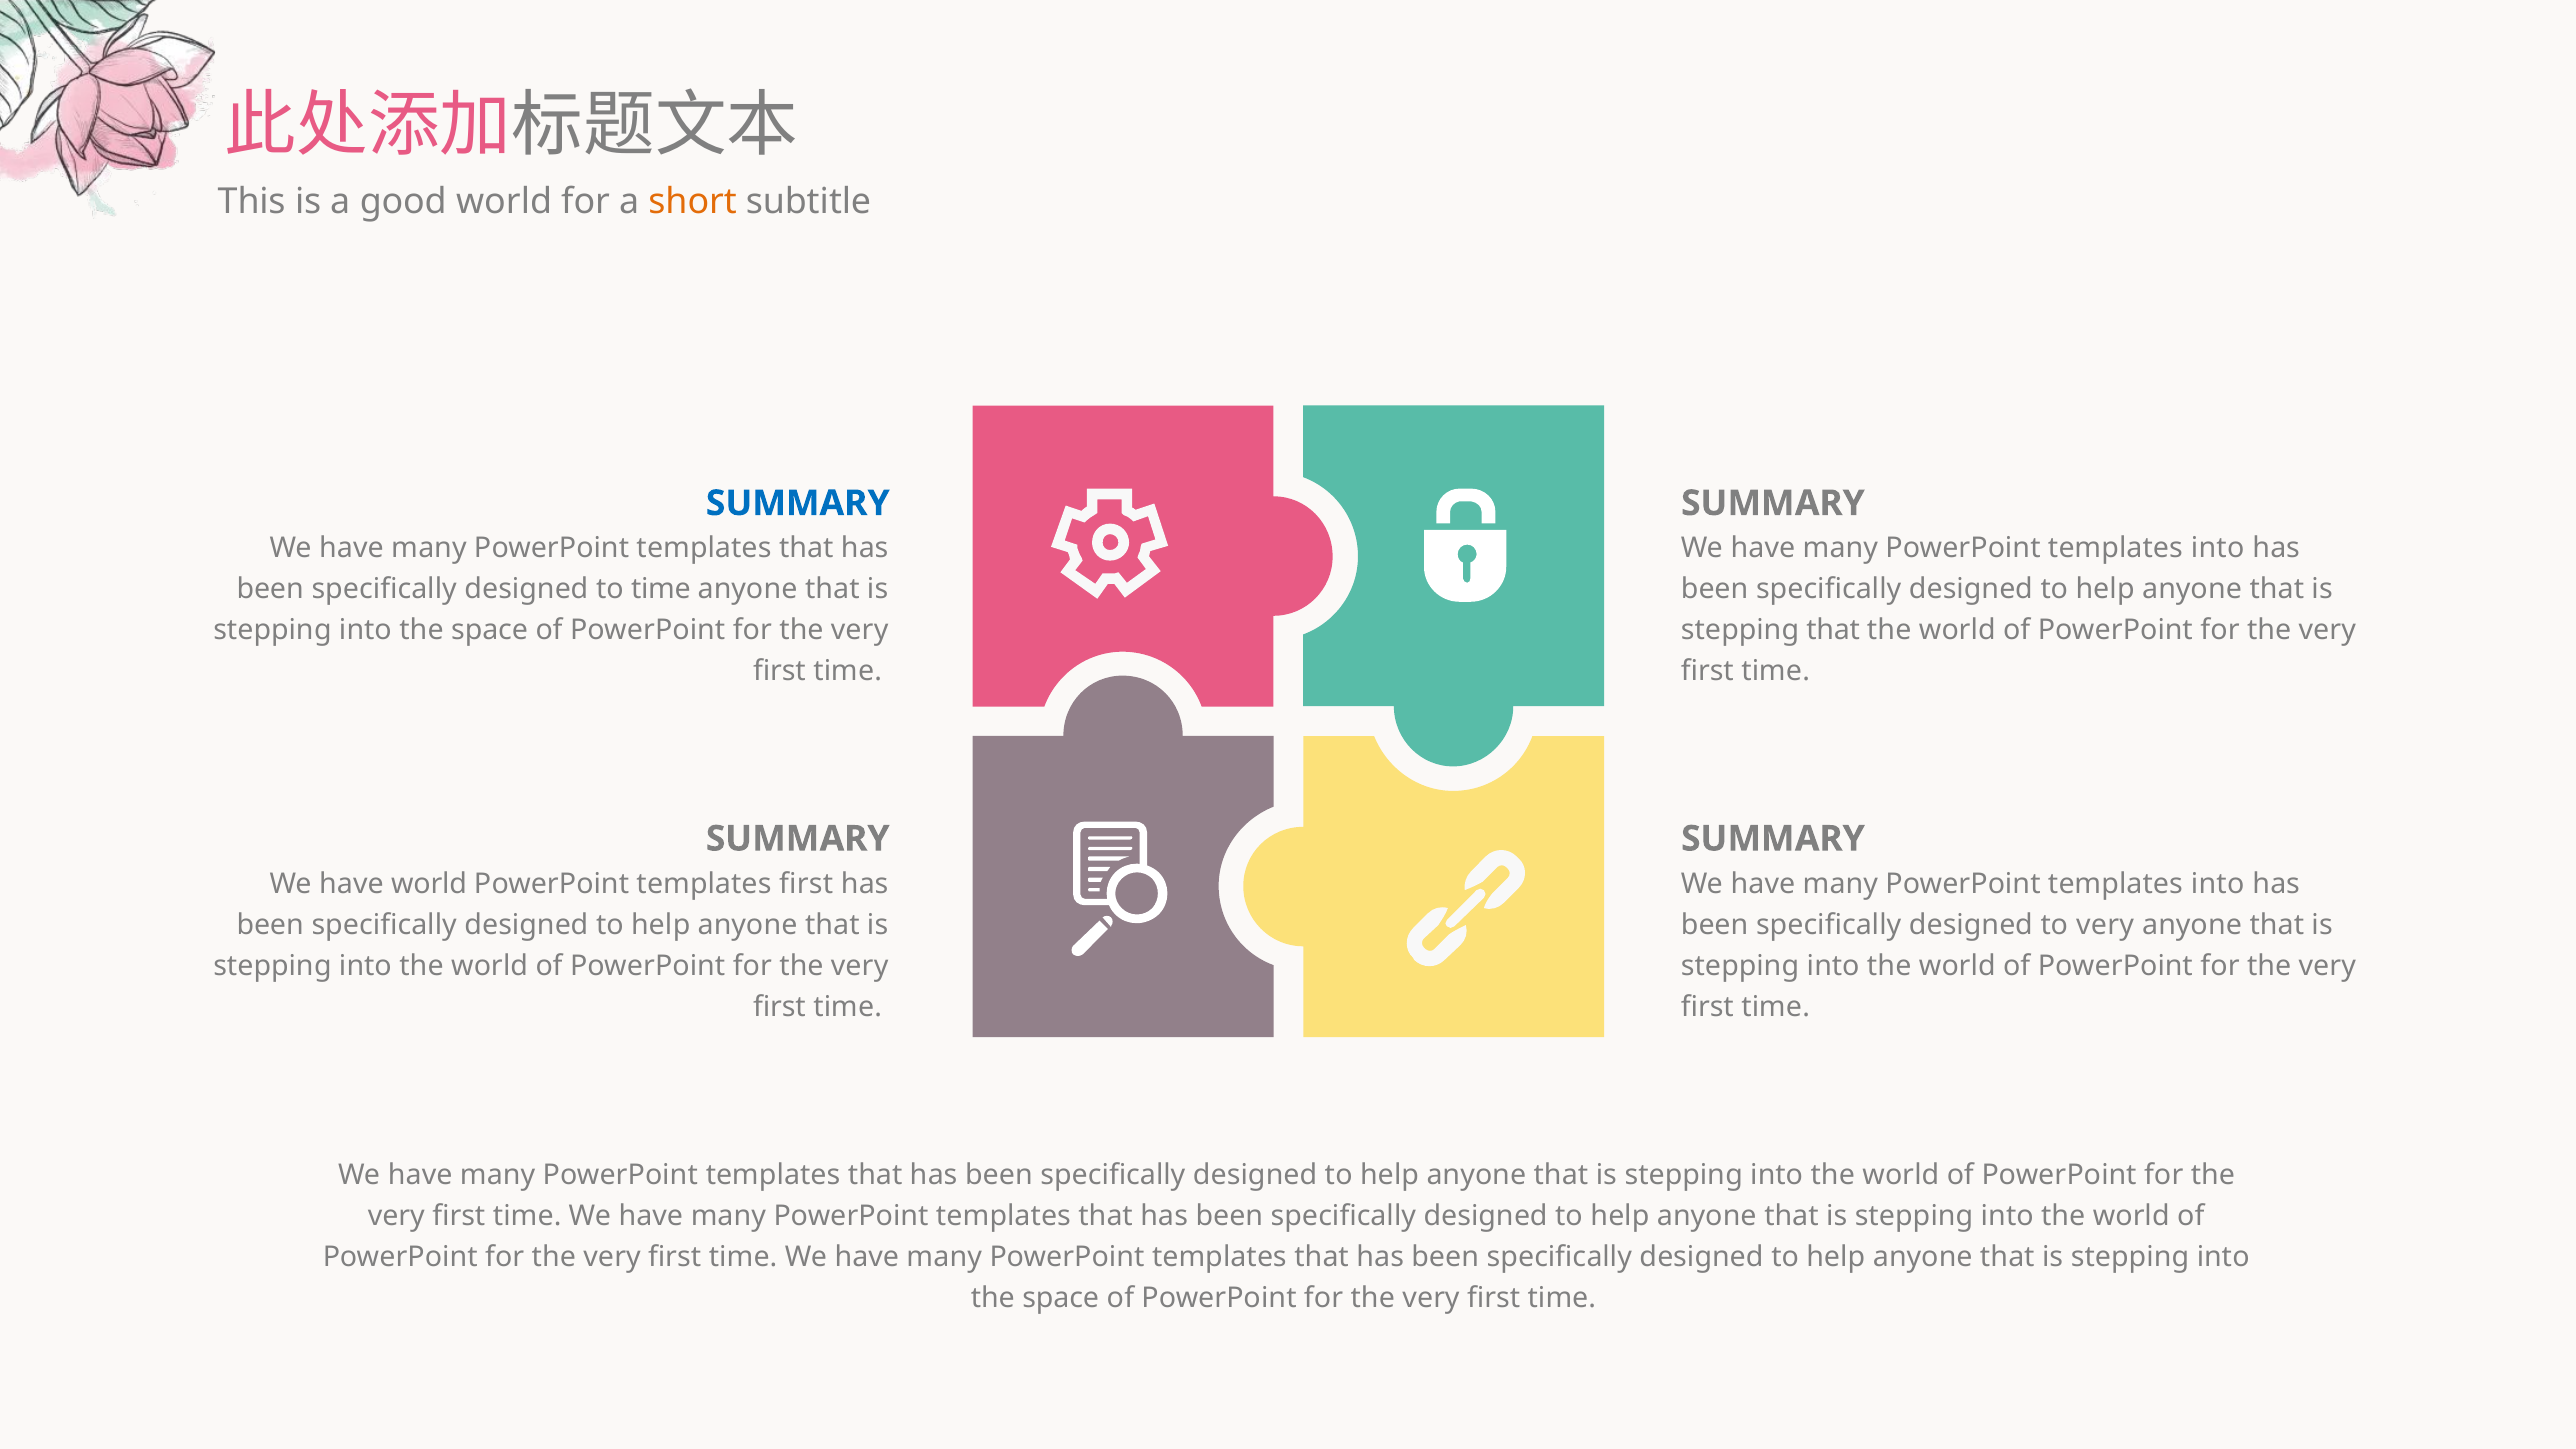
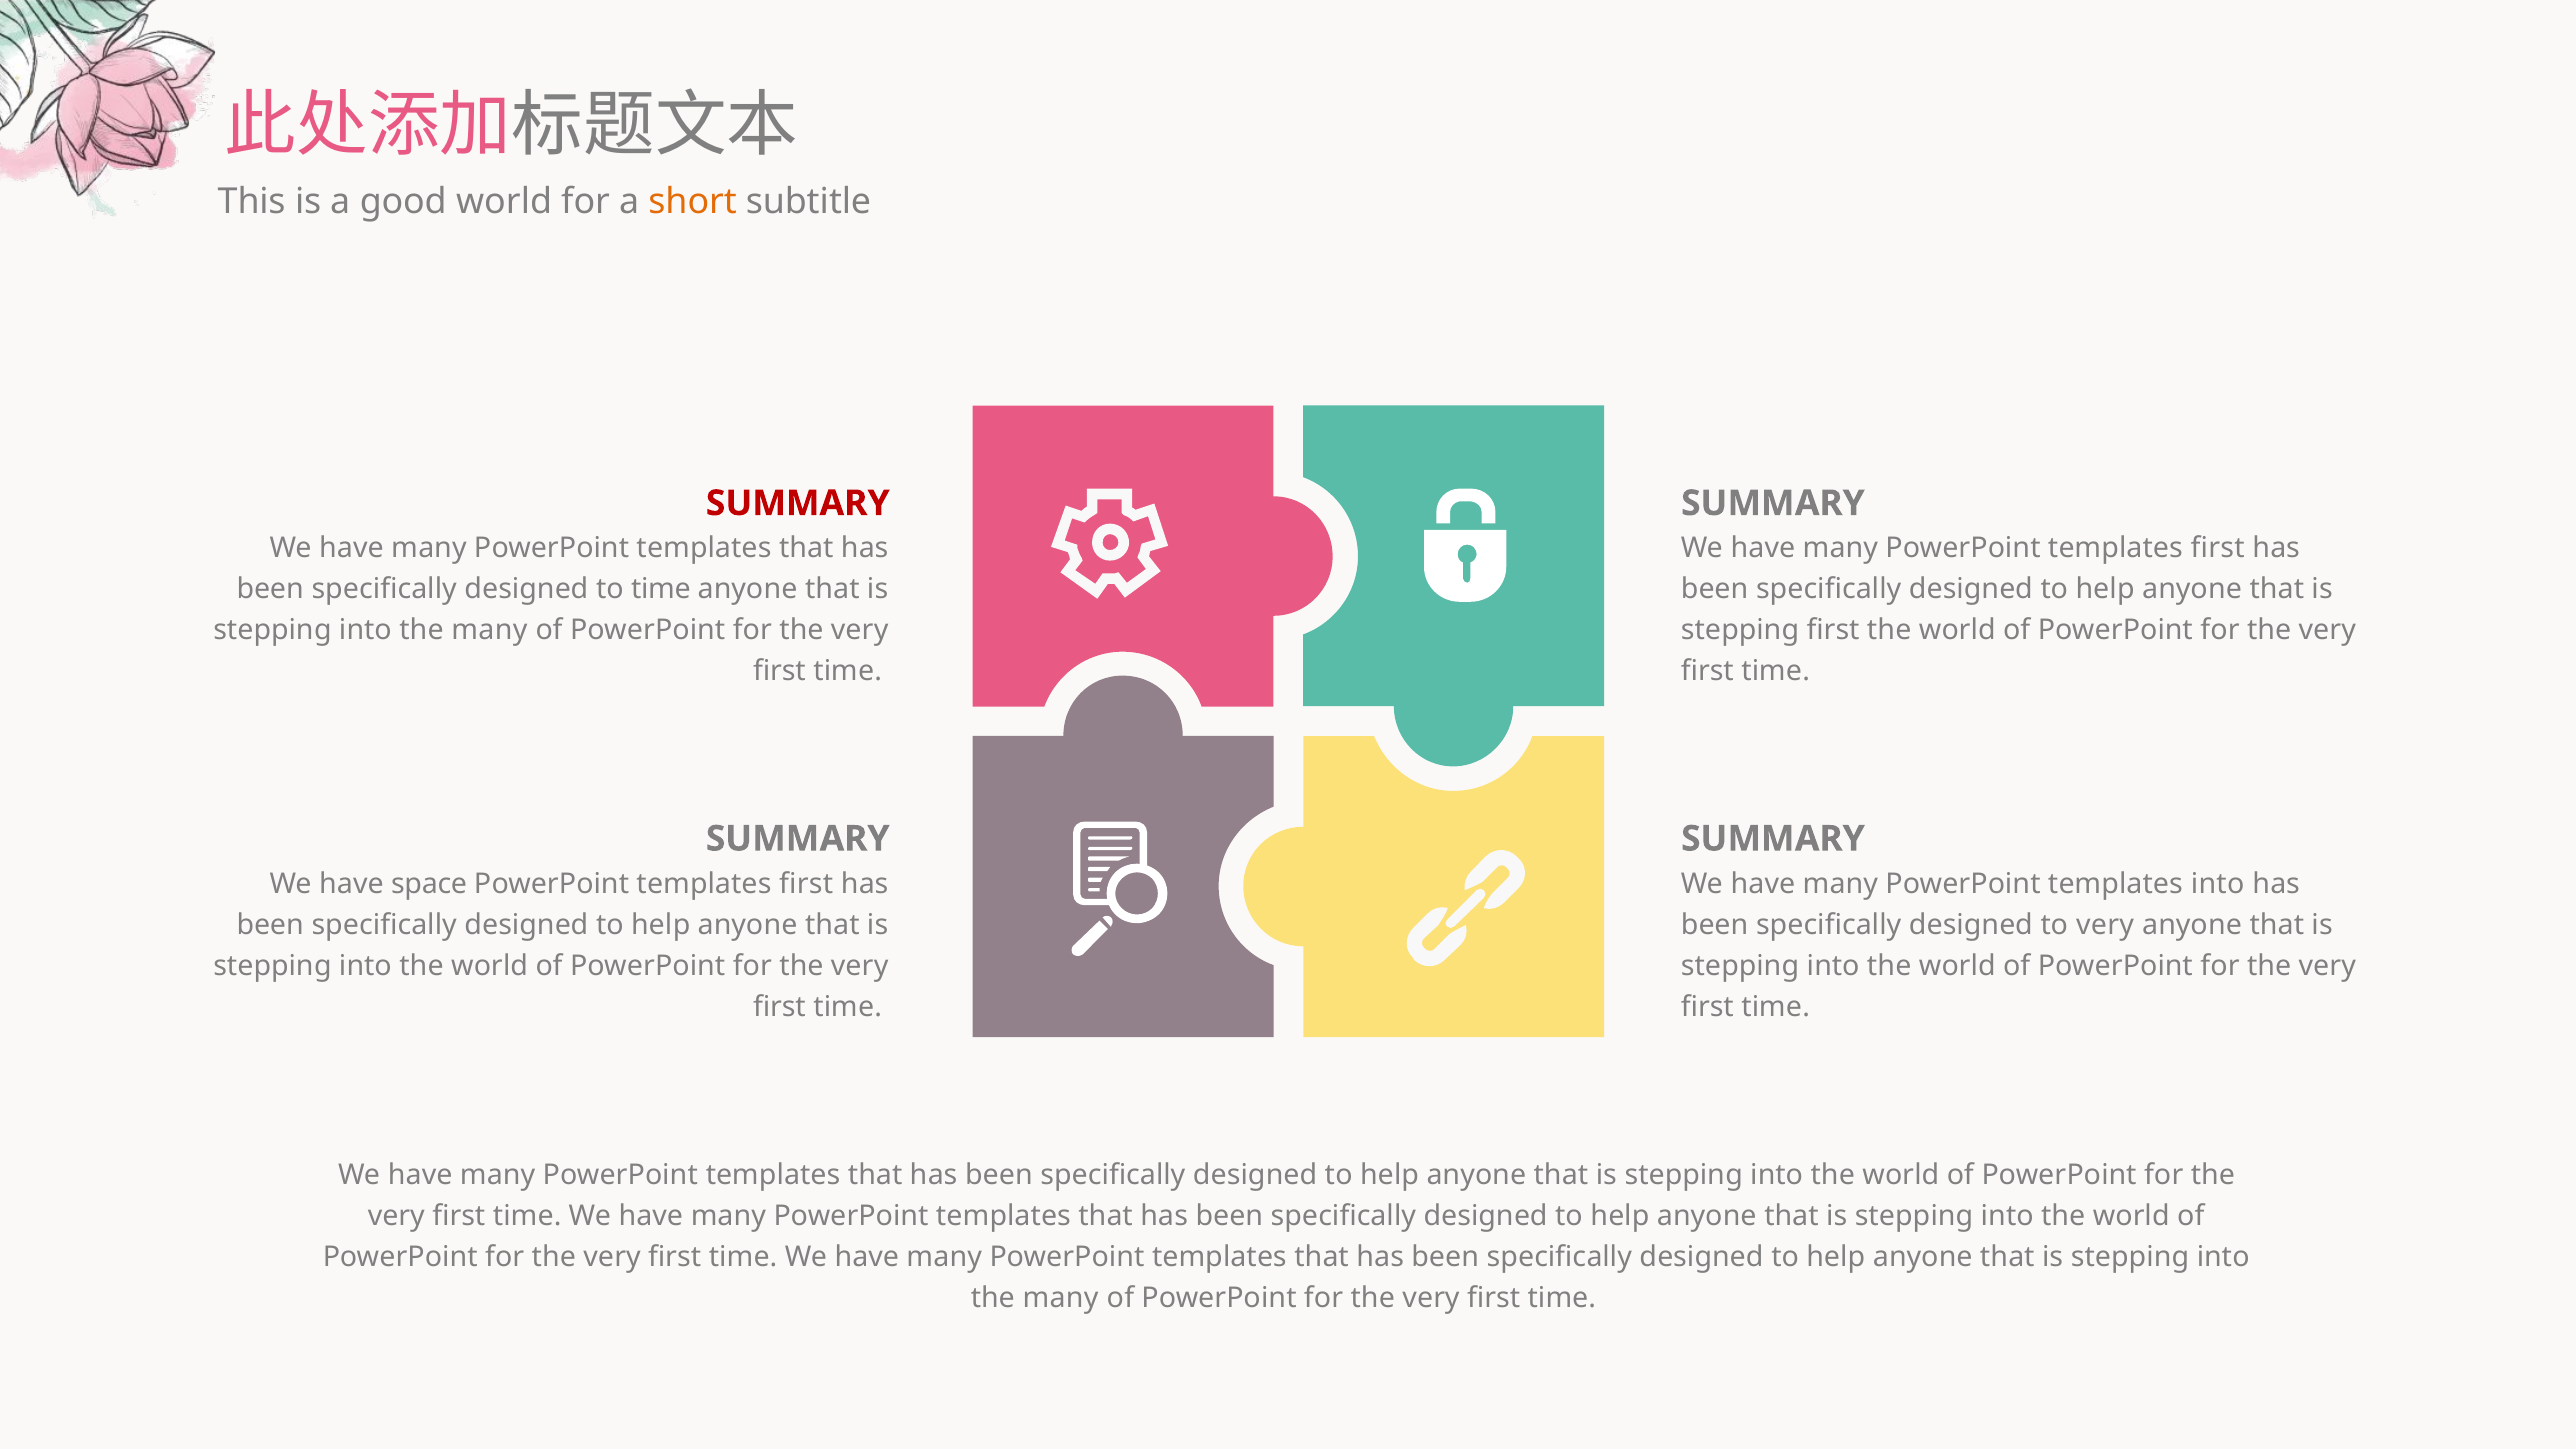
SUMMARY at (798, 503) colour: blue -> red
into at (2218, 548): into -> first
space at (490, 630): space -> many
stepping that: that -> first
have world: world -> space
space at (1061, 1298): space -> many
